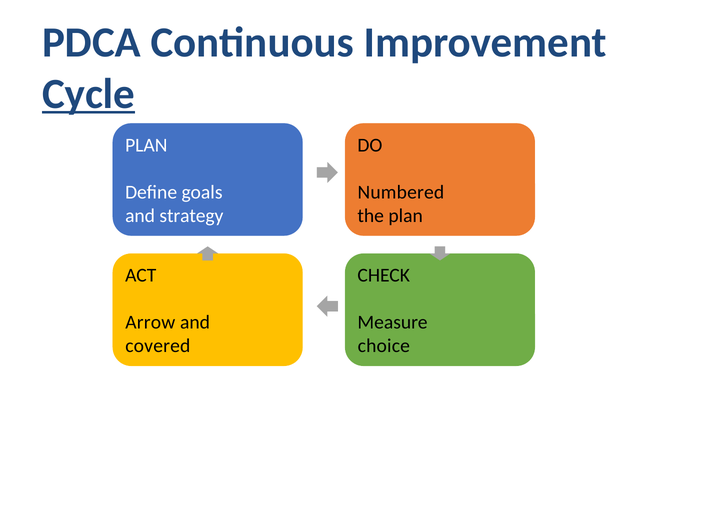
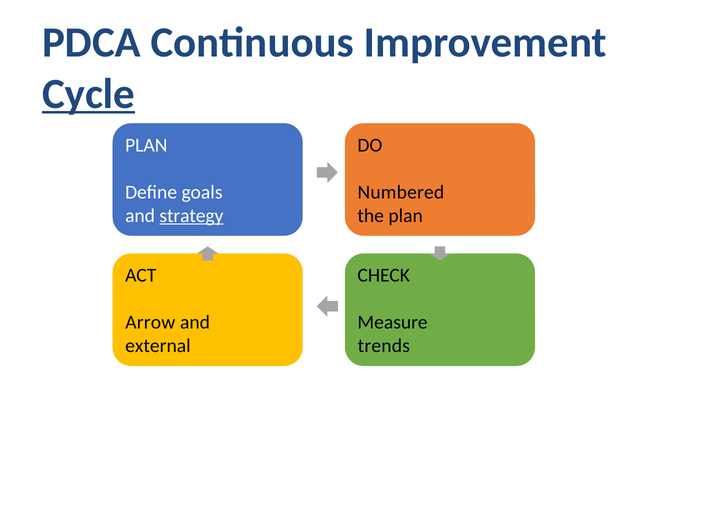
strategy underline: none -> present
covered: covered -> external
choice: choice -> trends
